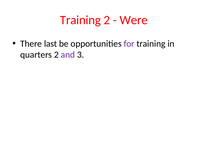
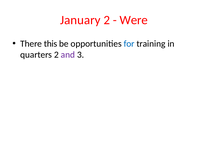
Training at (80, 20): Training -> January
last: last -> this
for colour: purple -> blue
